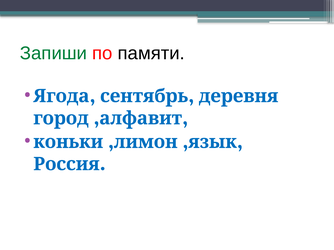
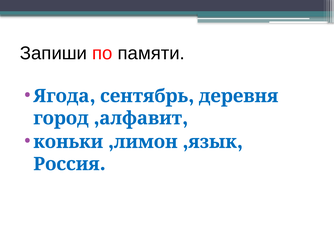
Запиши colour: green -> black
